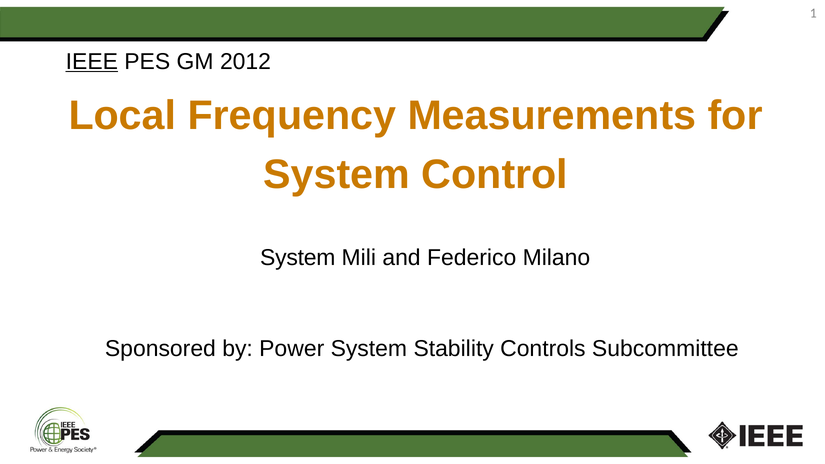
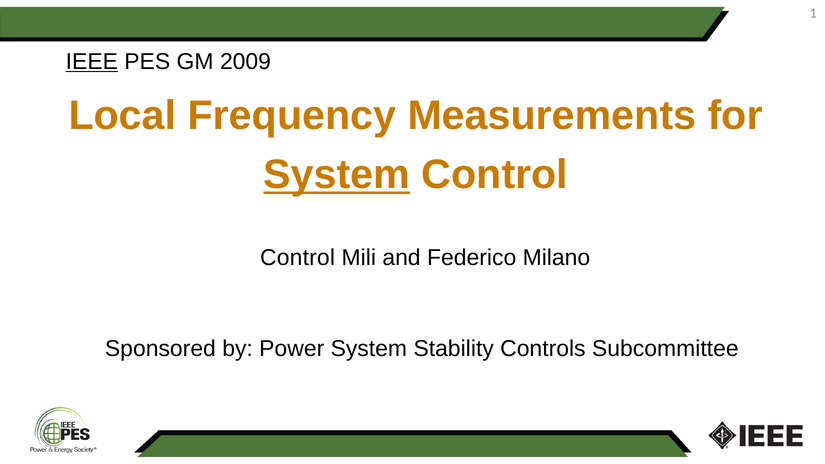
2012: 2012 -> 2009
System at (337, 175) underline: none -> present
System at (298, 258): System -> Control
